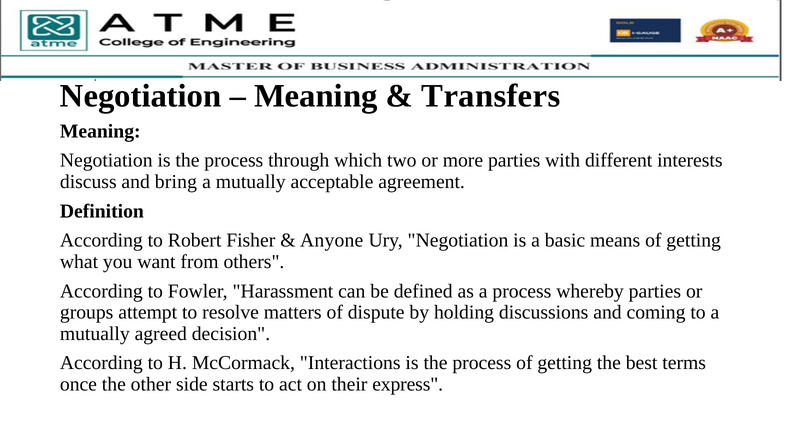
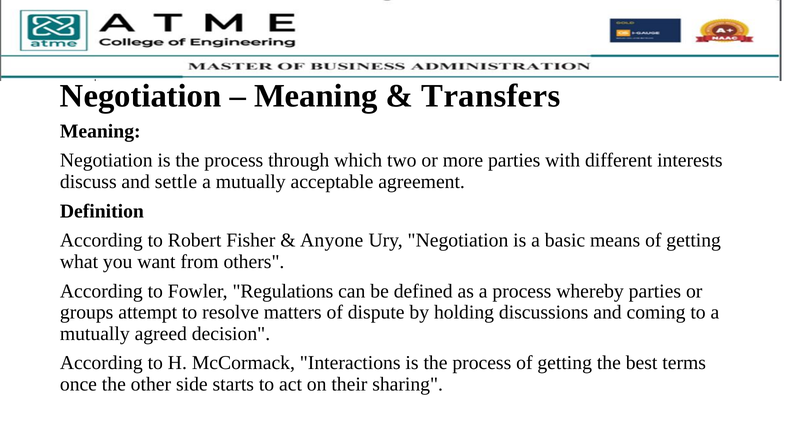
bring: bring -> settle
Harassment: Harassment -> Regulations
express: express -> sharing
